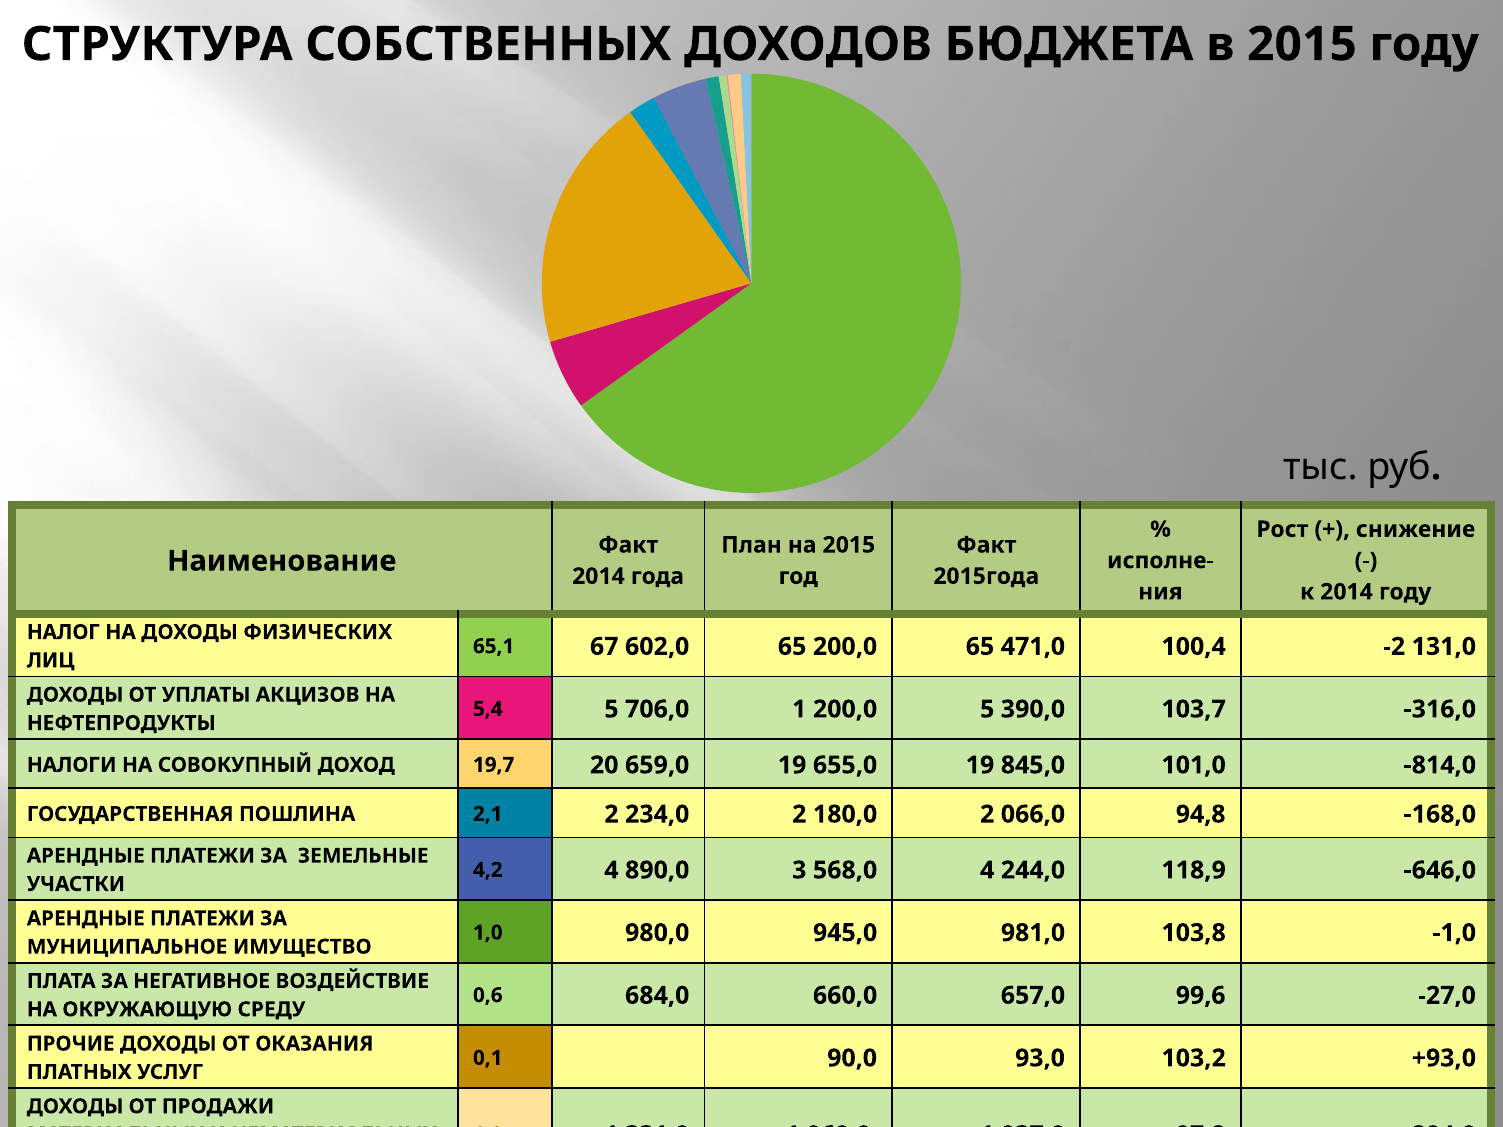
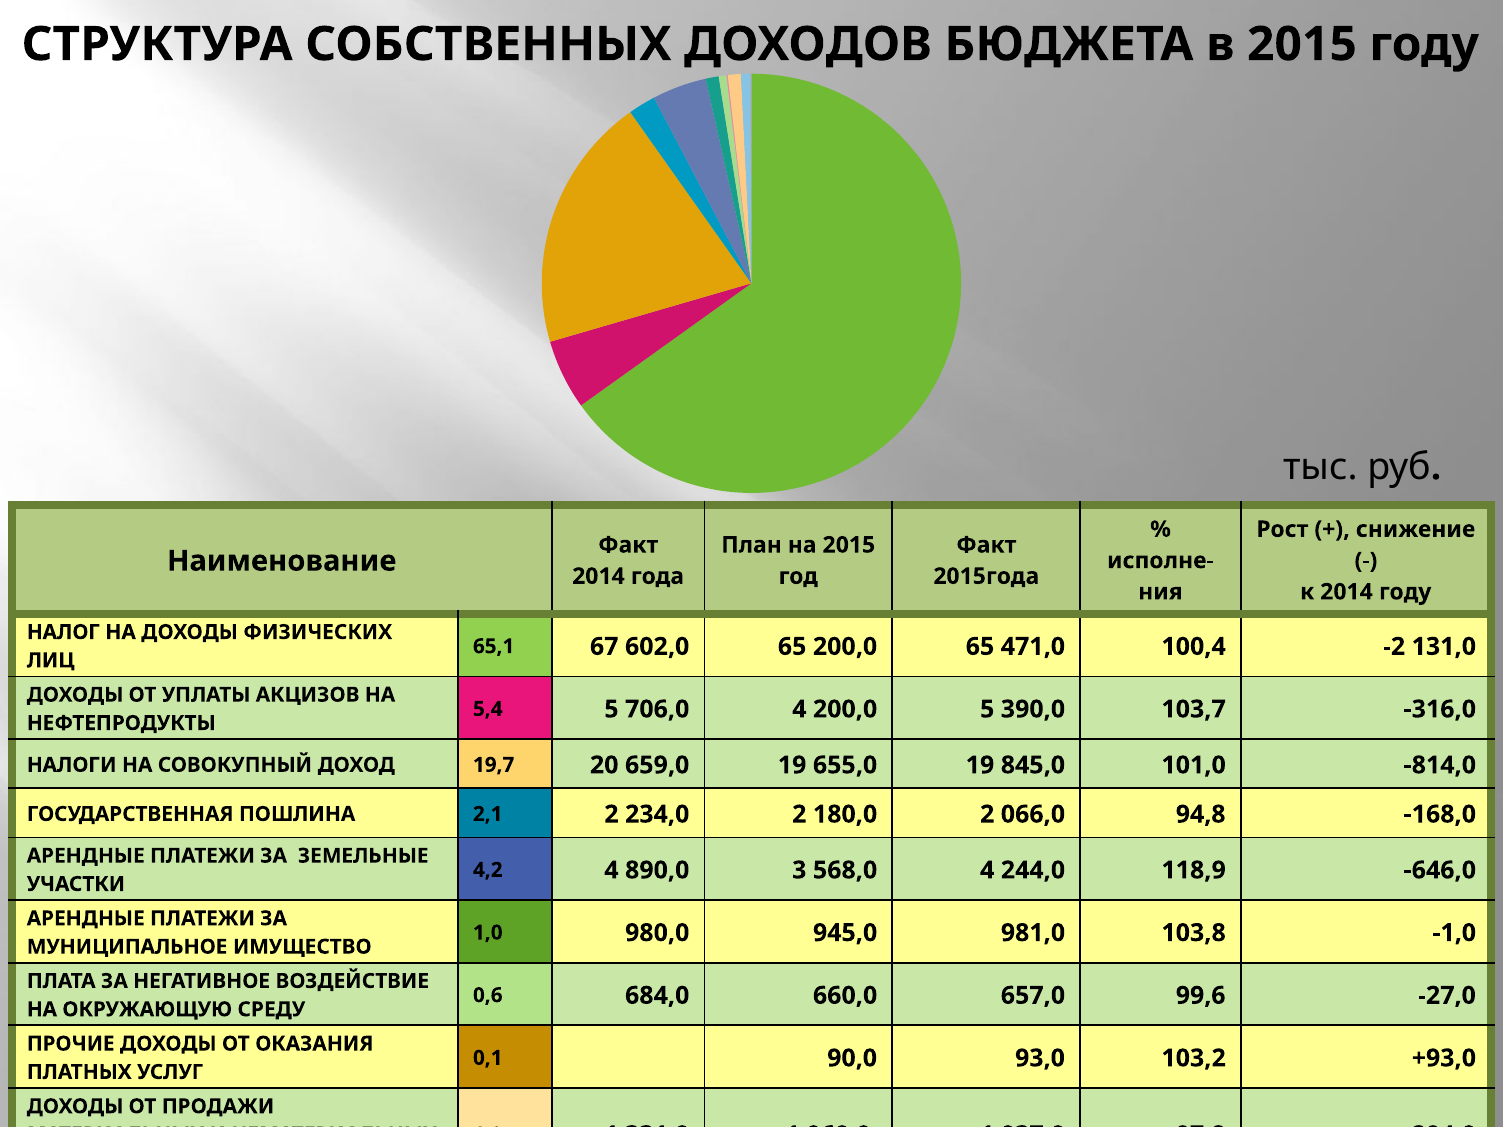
706,0 1: 1 -> 4
